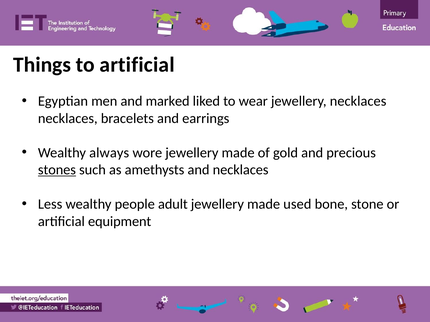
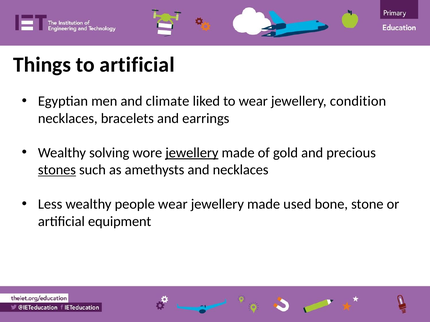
marked: marked -> climate
jewellery necklaces: necklaces -> condition
always: always -> solving
jewellery at (192, 153) underline: none -> present
people adult: adult -> wear
